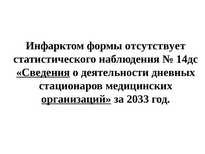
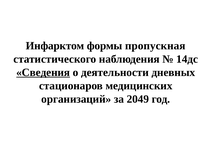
отсутствует: отсутствует -> пропускная
организаций underline: present -> none
2033: 2033 -> 2049
